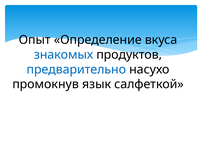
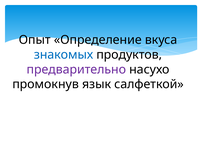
предварительно colour: blue -> purple
